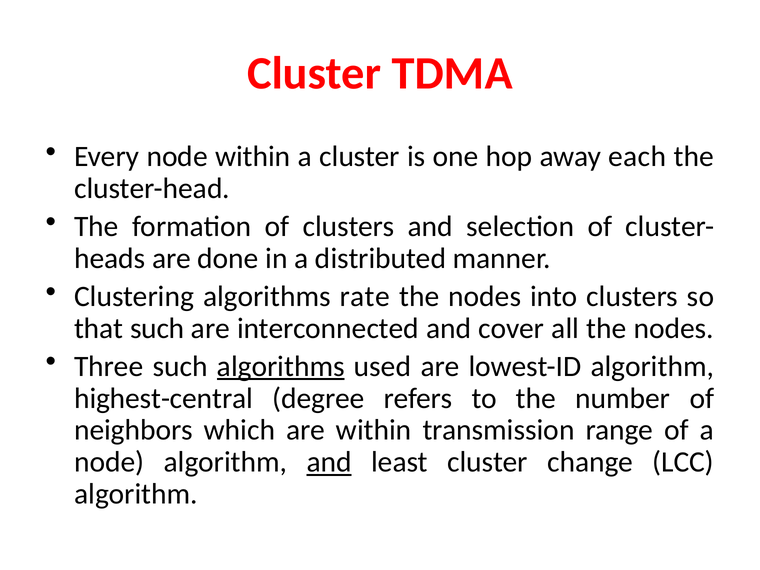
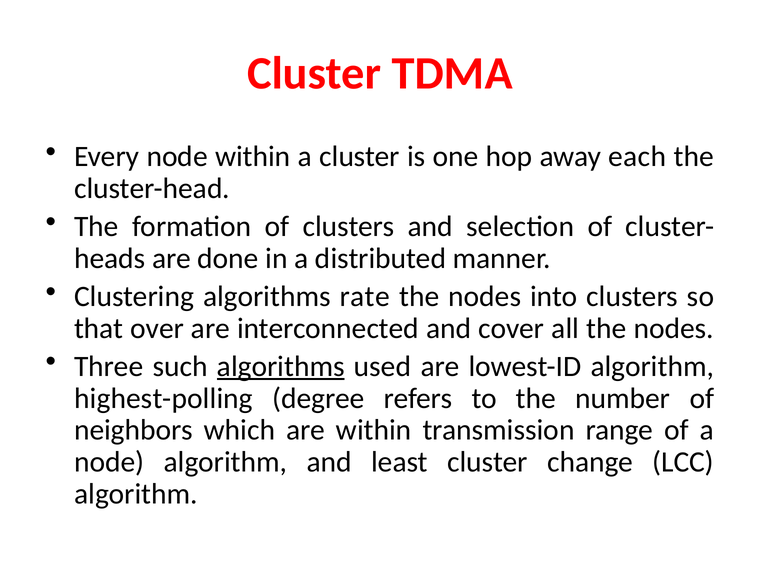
that such: such -> over
highest-central: highest-central -> highest-polling
and at (329, 462) underline: present -> none
